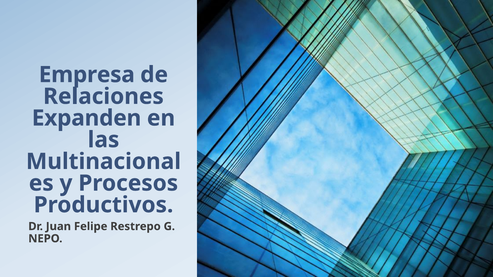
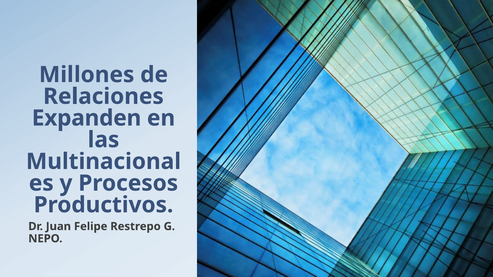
Empresa: Empresa -> Millones
